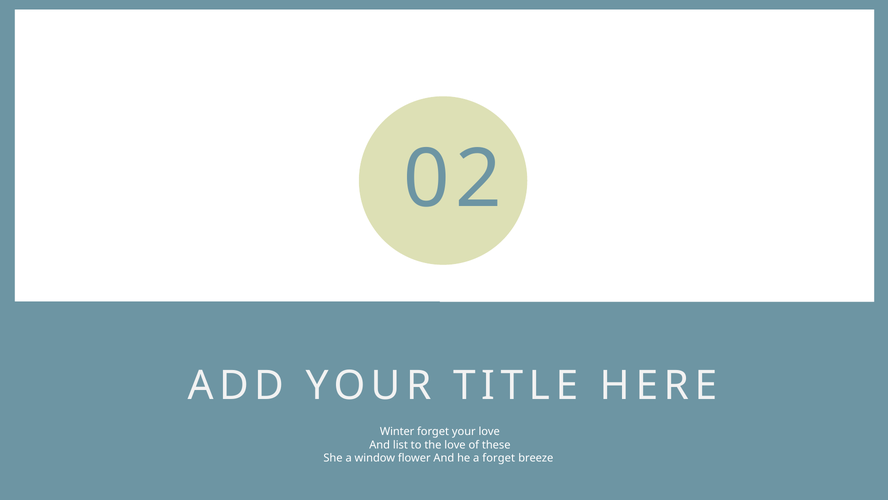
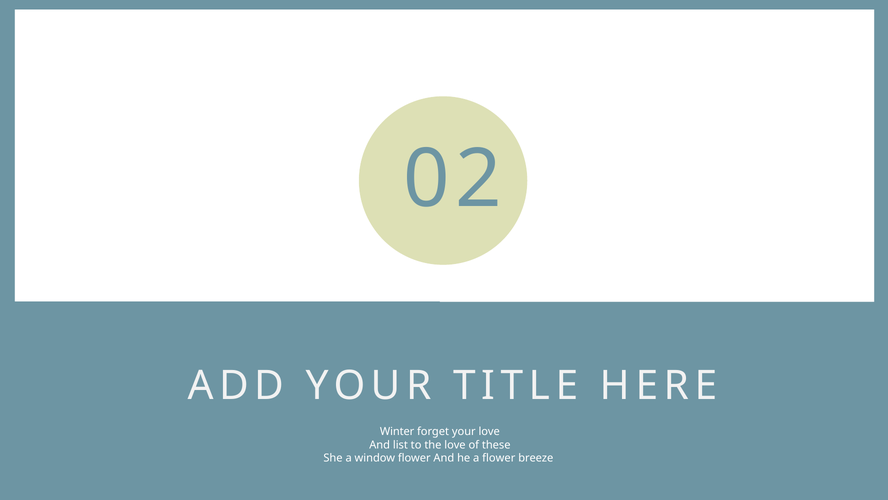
a forget: forget -> flower
